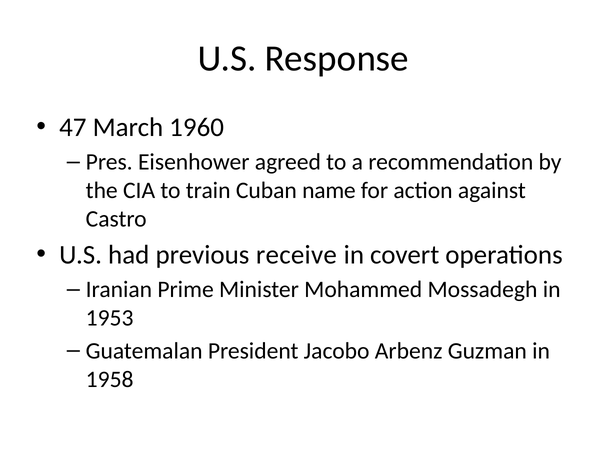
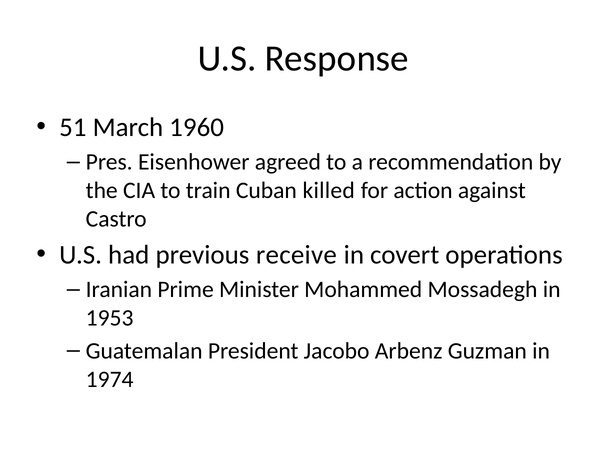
47: 47 -> 51
name: name -> killed
1958: 1958 -> 1974
